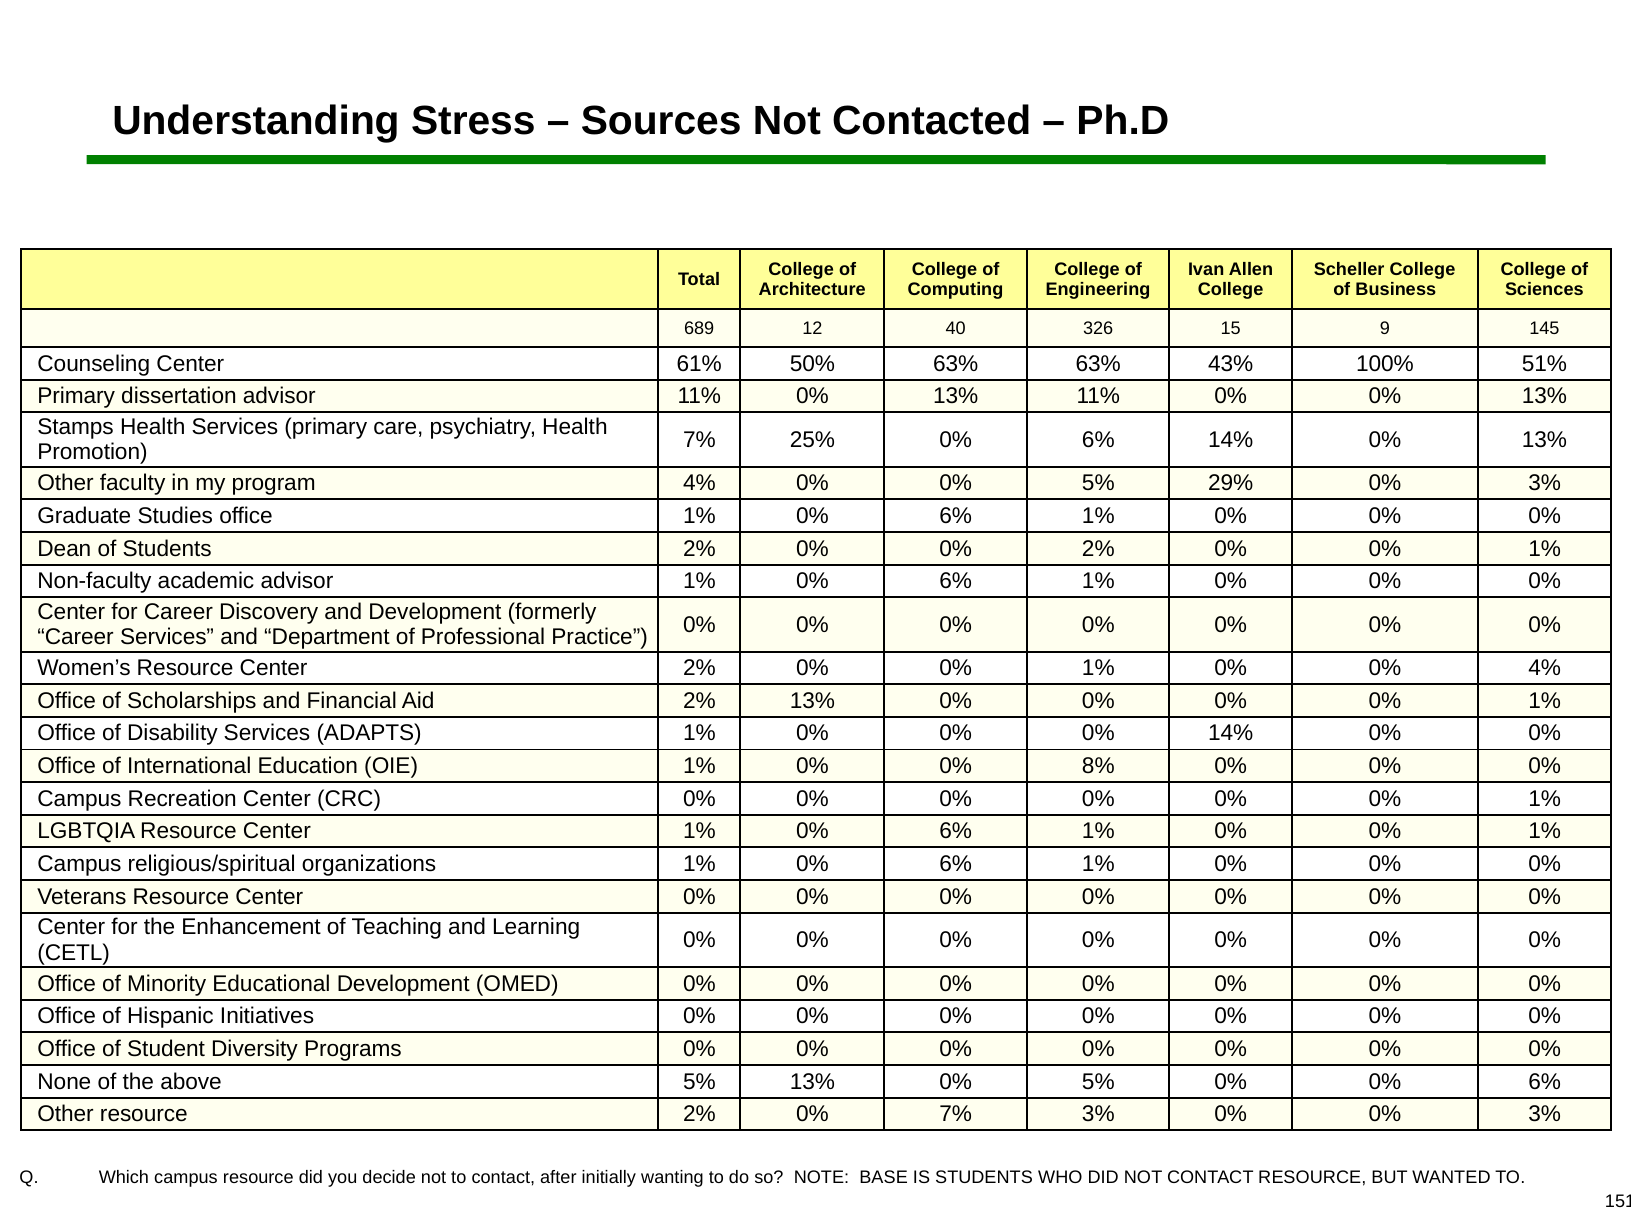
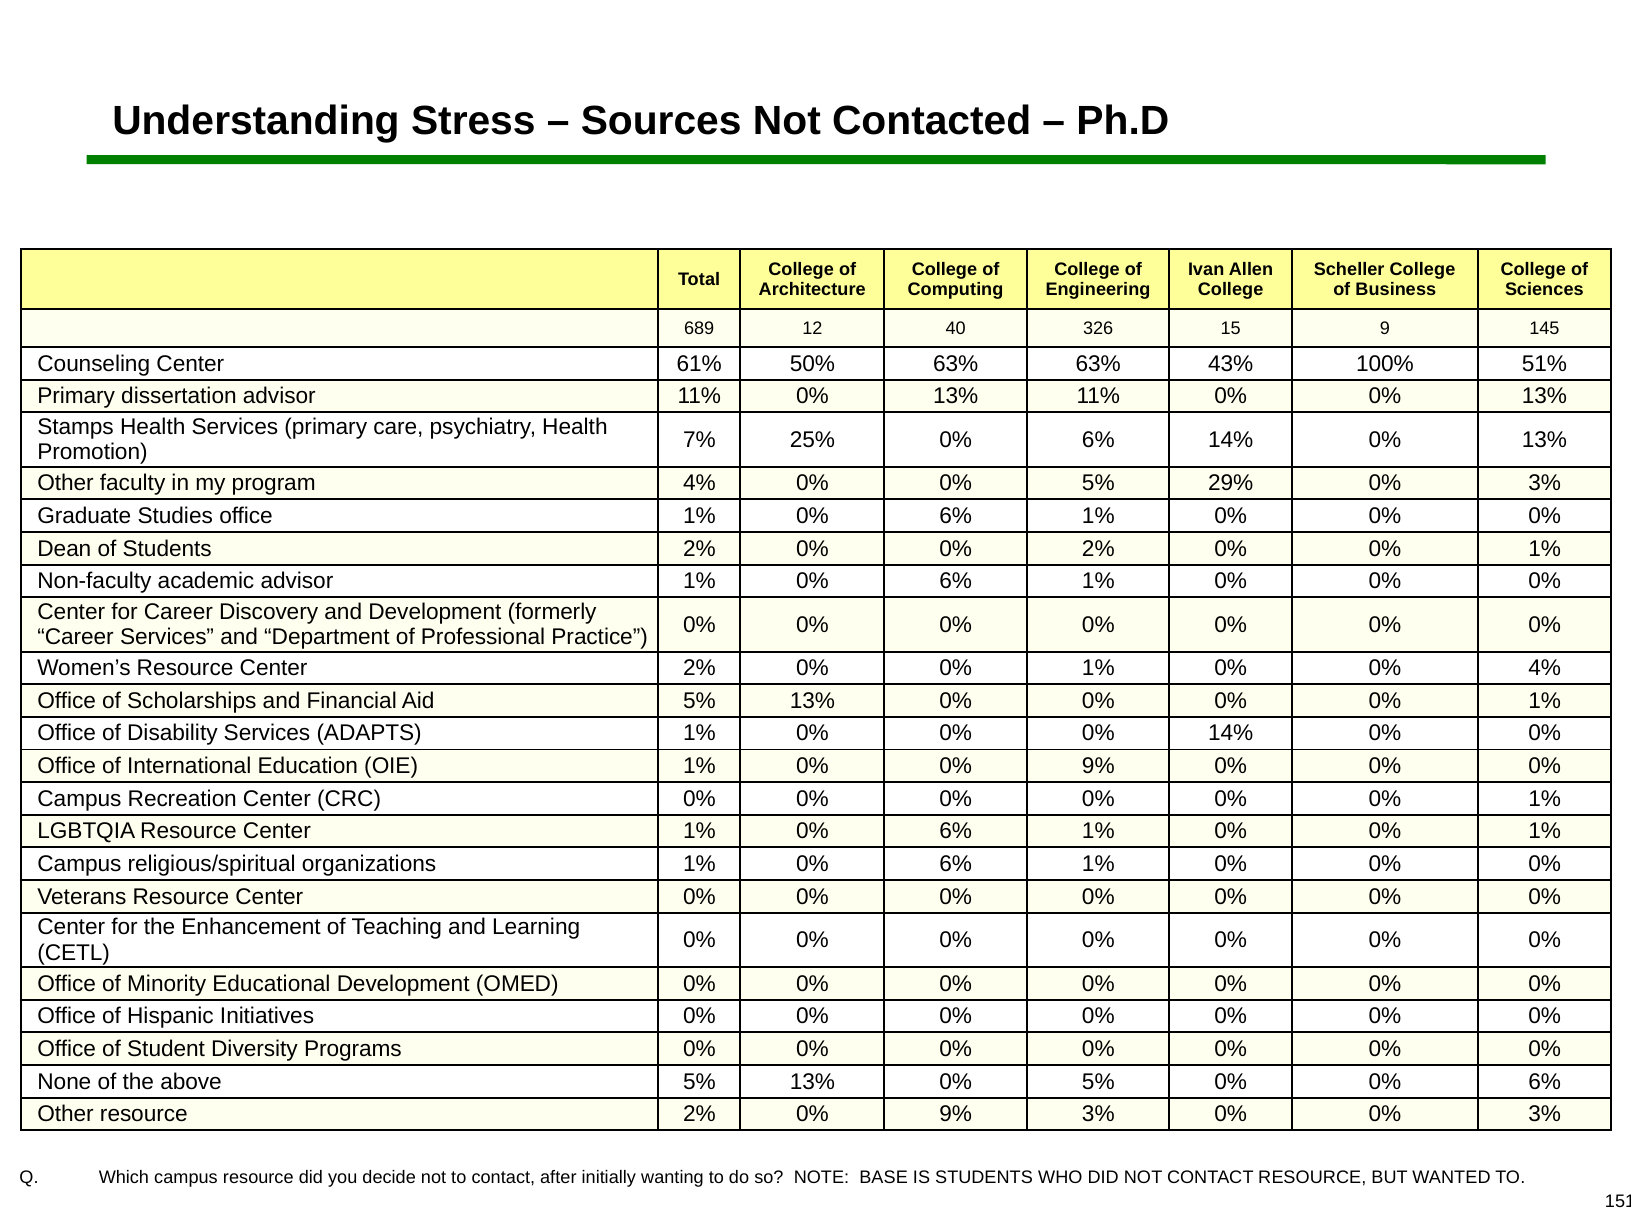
Aid 2%: 2% -> 5%
0% 0% 8%: 8% -> 9%
2% 0% 7%: 7% -> 9%
